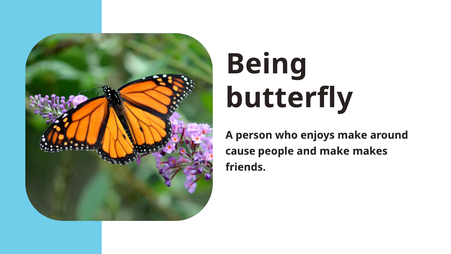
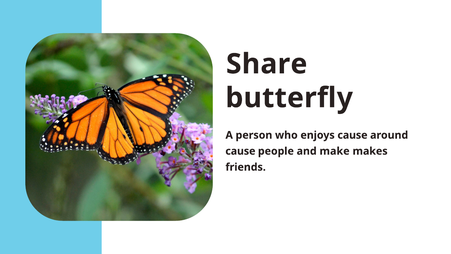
Being: Being -> Share
enjoys make: make -> cause
